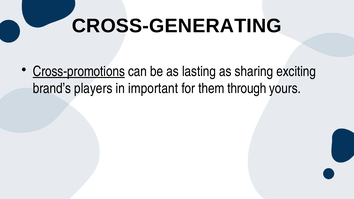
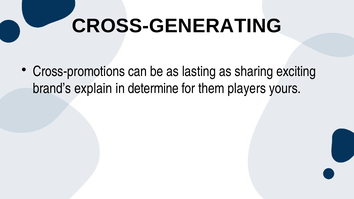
Cross-promotions underline: present -> none
players: players -> explain
important: important -> determine
through: through -> players
